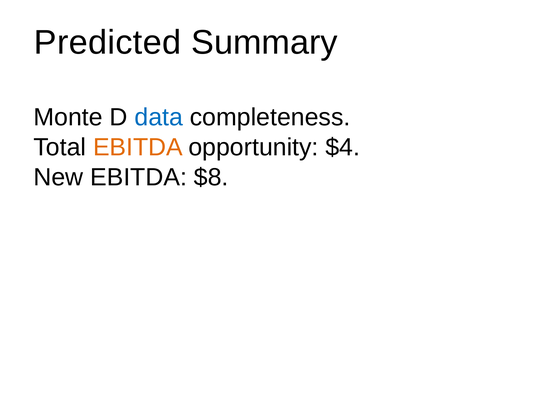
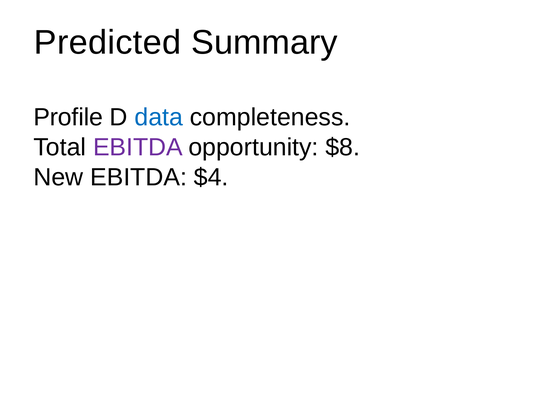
Monte: Monte -> Profile
EBITDA at (138, 147) colour: orange -> purple
$4: $4 -> $8
$8: $8 -> $4
